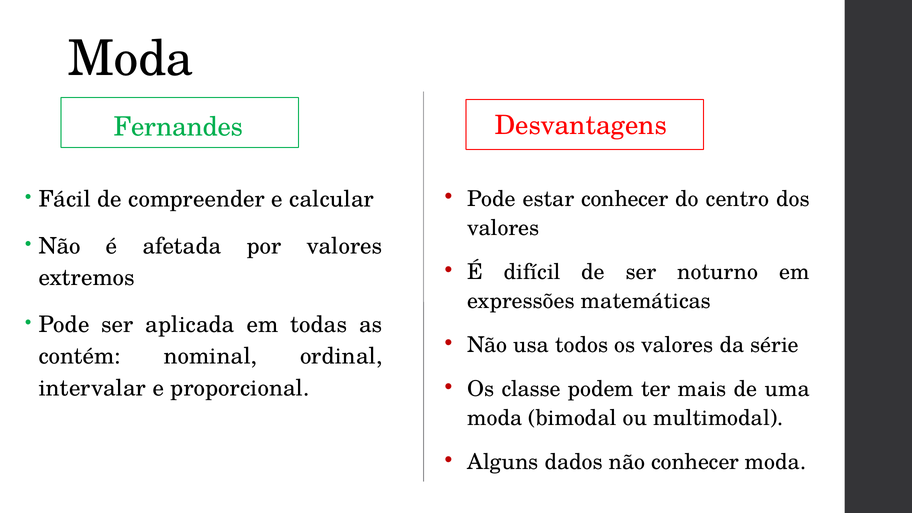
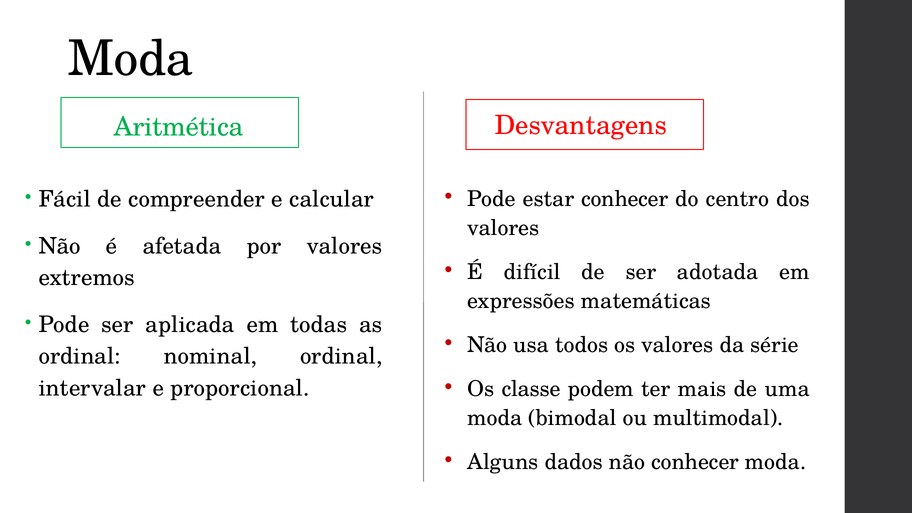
Fernandes: Fernandes -> Aritmética
noturno: noturno -> adotada
contém at (80, 356): contém -> ordinal
